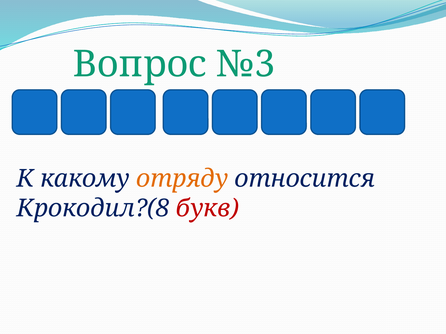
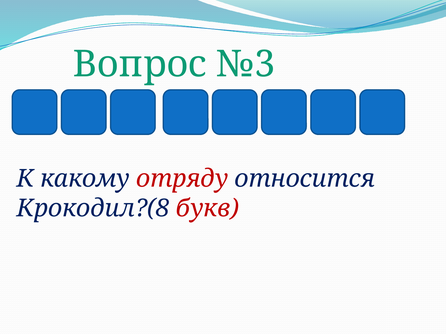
отряду colour: orange -> red
